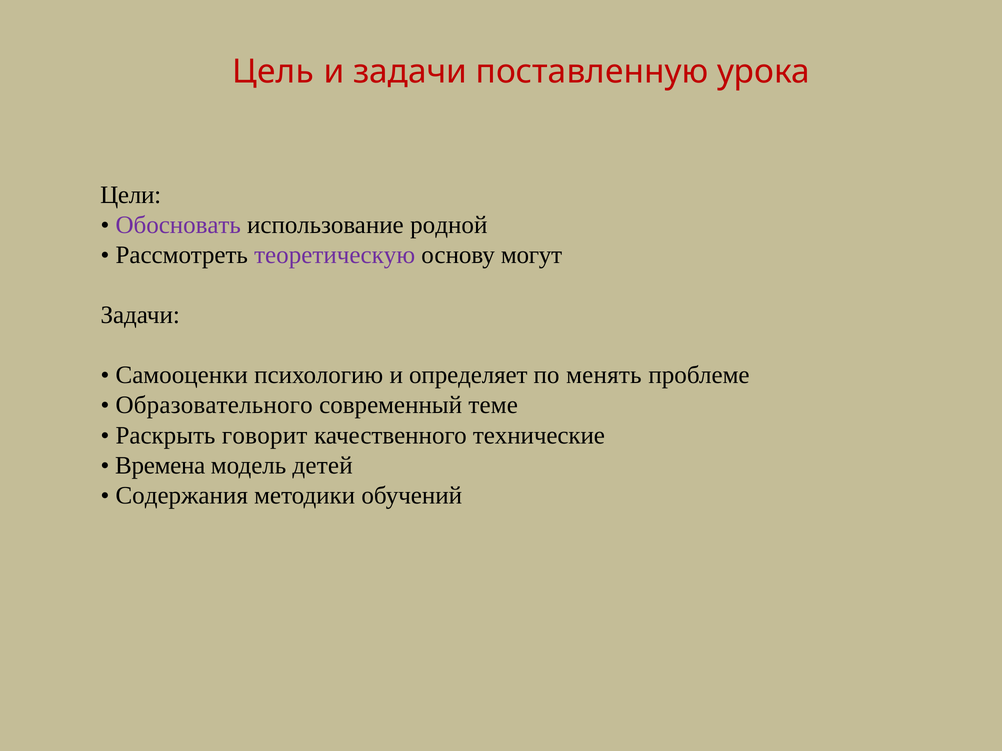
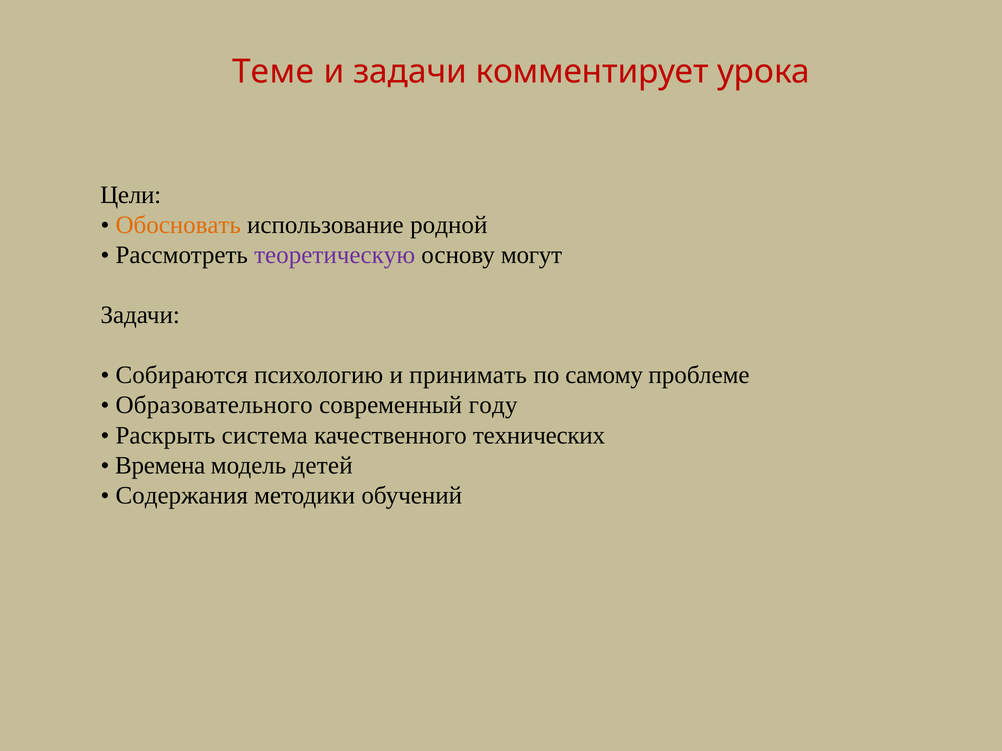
Цель: Цель -> Теме
поставленную: поставленную -> комментирует
Обосновать colour: purple -> orange
Самооценки: Самооценки -> Собираются
определяет: определяет -> принимать
менять: менять -> самому
теме: теме -> году
говорит: говорит -> система
технические: технические -> технических
